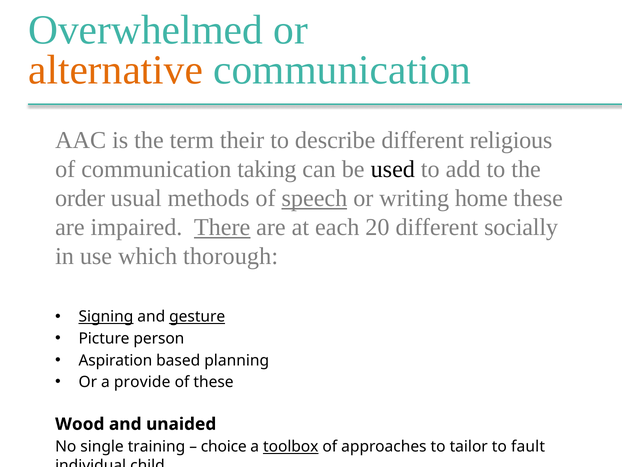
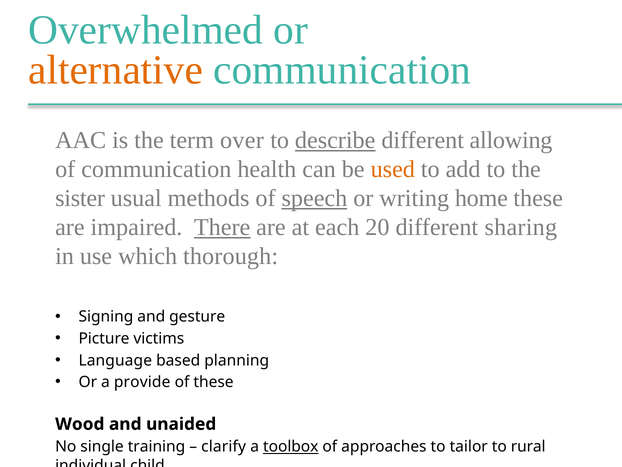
their: their -> over
describe underline: none -> present
religious: religious -> allowing
taking: taking -> health
used colour: black -> orange
order: order -> sister
socially: socially -> sharing
Signing underline: present -> none
gesture underline: present -> none
person: person -> victims
Aspiration: Aspiration -> Language
choice: choice -> clarify
fault: fault -> rural
